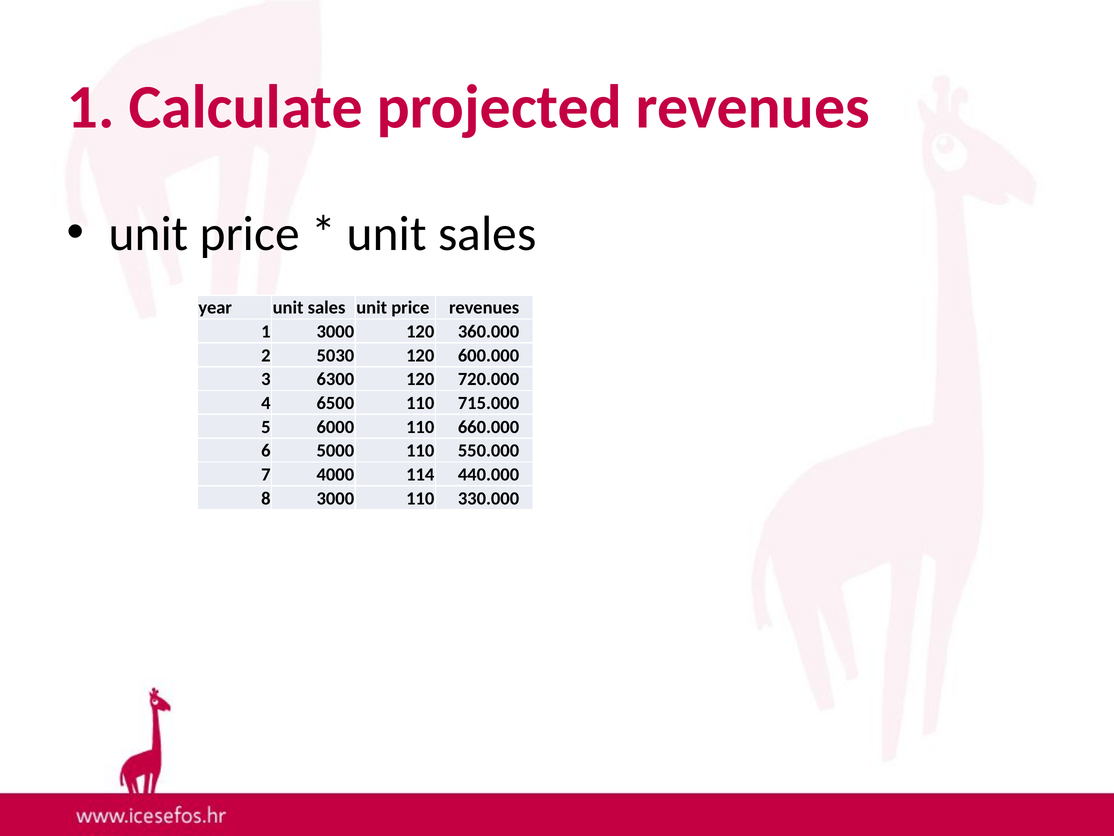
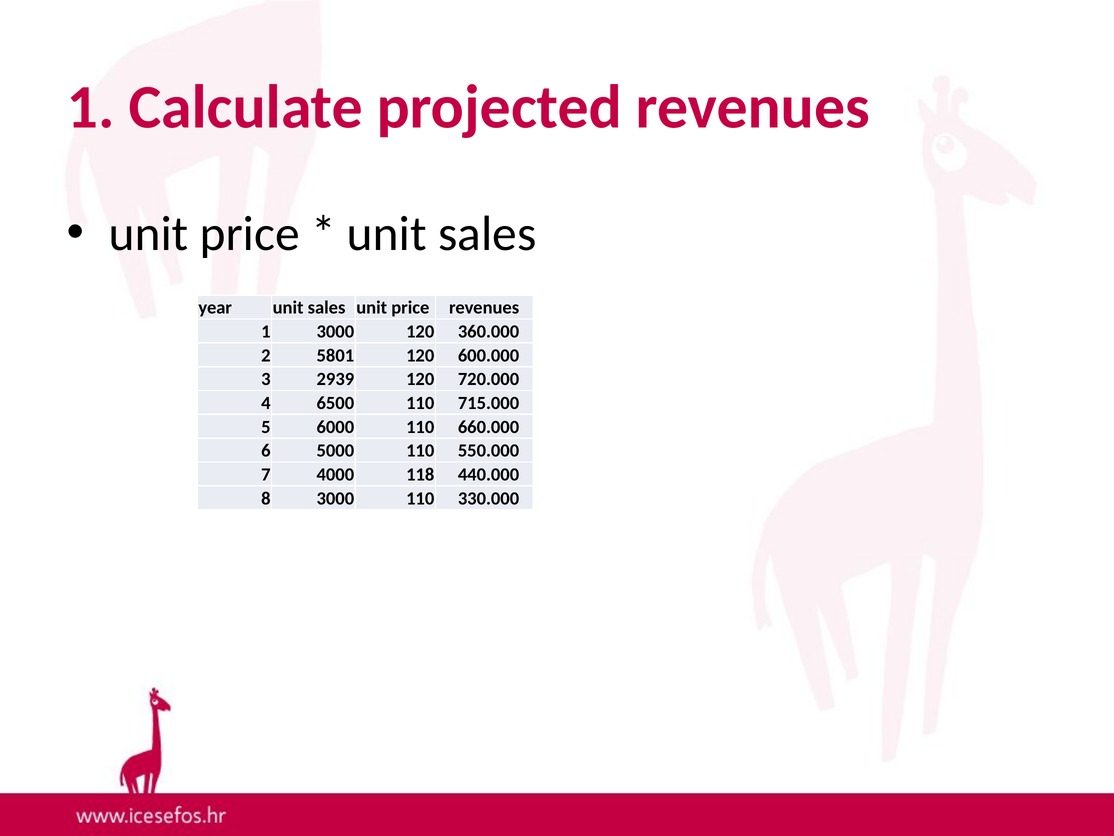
5030: 5030 -> 5801
6300: 6300 -> 2939
114: 114 -> 118
